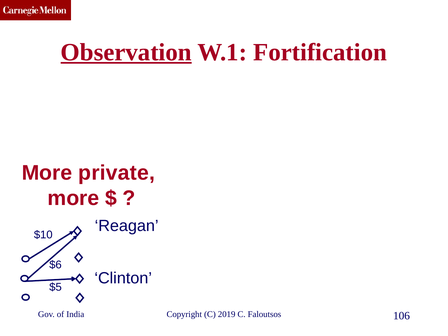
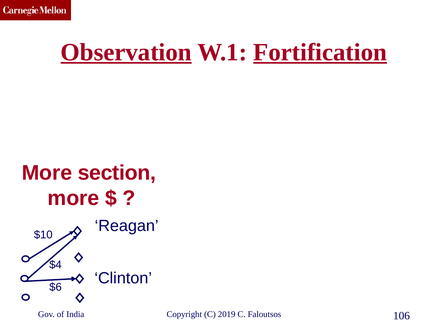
Fortification underline: none -> present
private: private -> section
$6: $6 -> $4
$5: $5 -> $6
